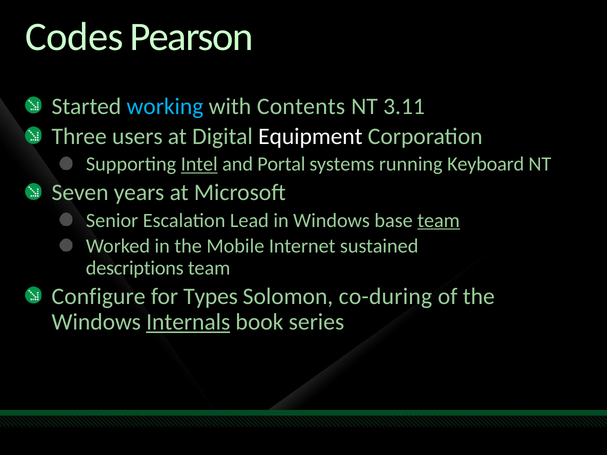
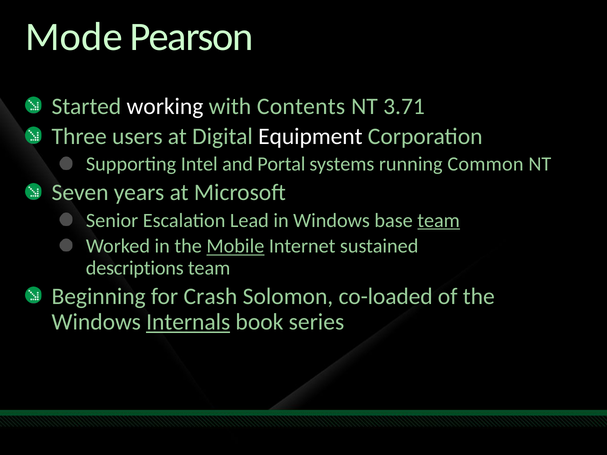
Codes: Codes -> Mode
working colour: light blue -> white
3.11: 3.11 -> 3.71
Intel underline: present -> none
Keyboard: Keyboard -> Common
Mobile underline: none -> present
Configure: Configure -> Beginning
Types: Types -> Crash
co-during: co-during -> co-loaded
